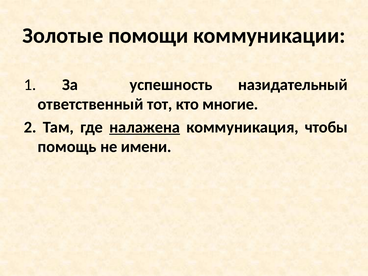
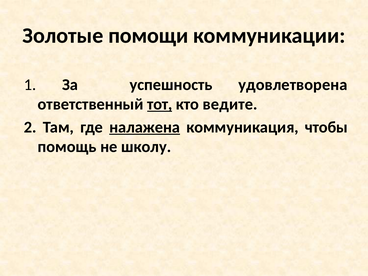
назидательный: назидательный -> удовлетворена
тот underline: none -> present
многие: многие -> ведите
имени: имени -> школу
